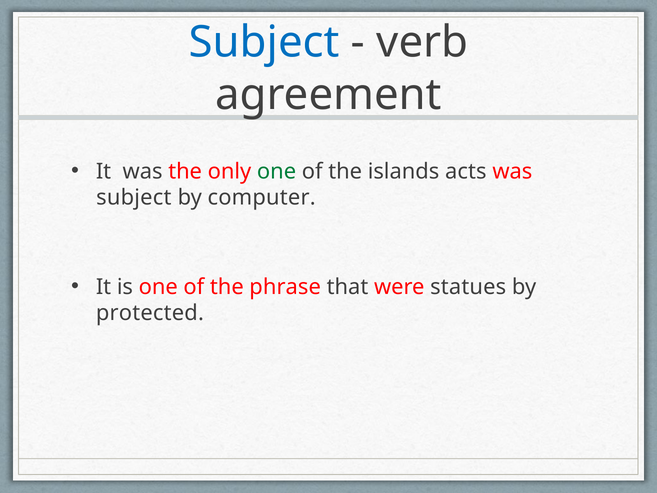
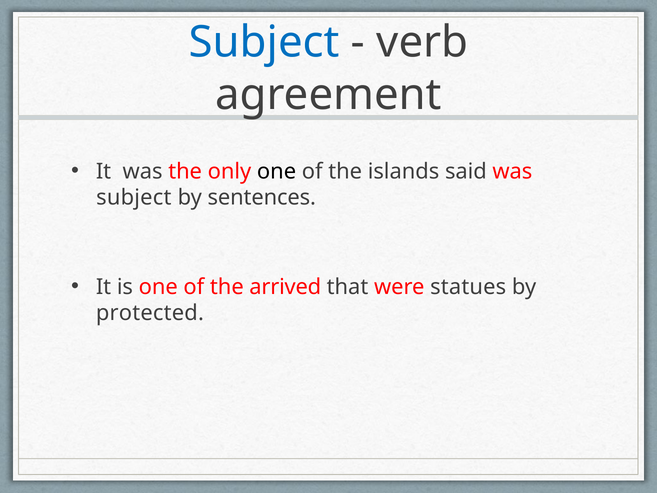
one at (277, 171) colour: green -> black
acts: acts -> said
computer: computer -> sentences
phrase: phrase -> arrived
